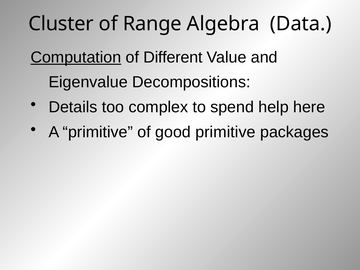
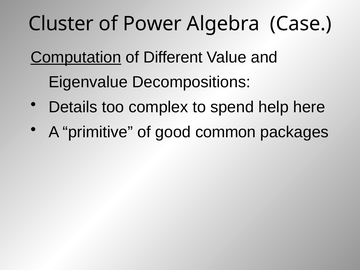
Range: Range -> Power
Data: Data -> Case
good primitive: primitive -> common
